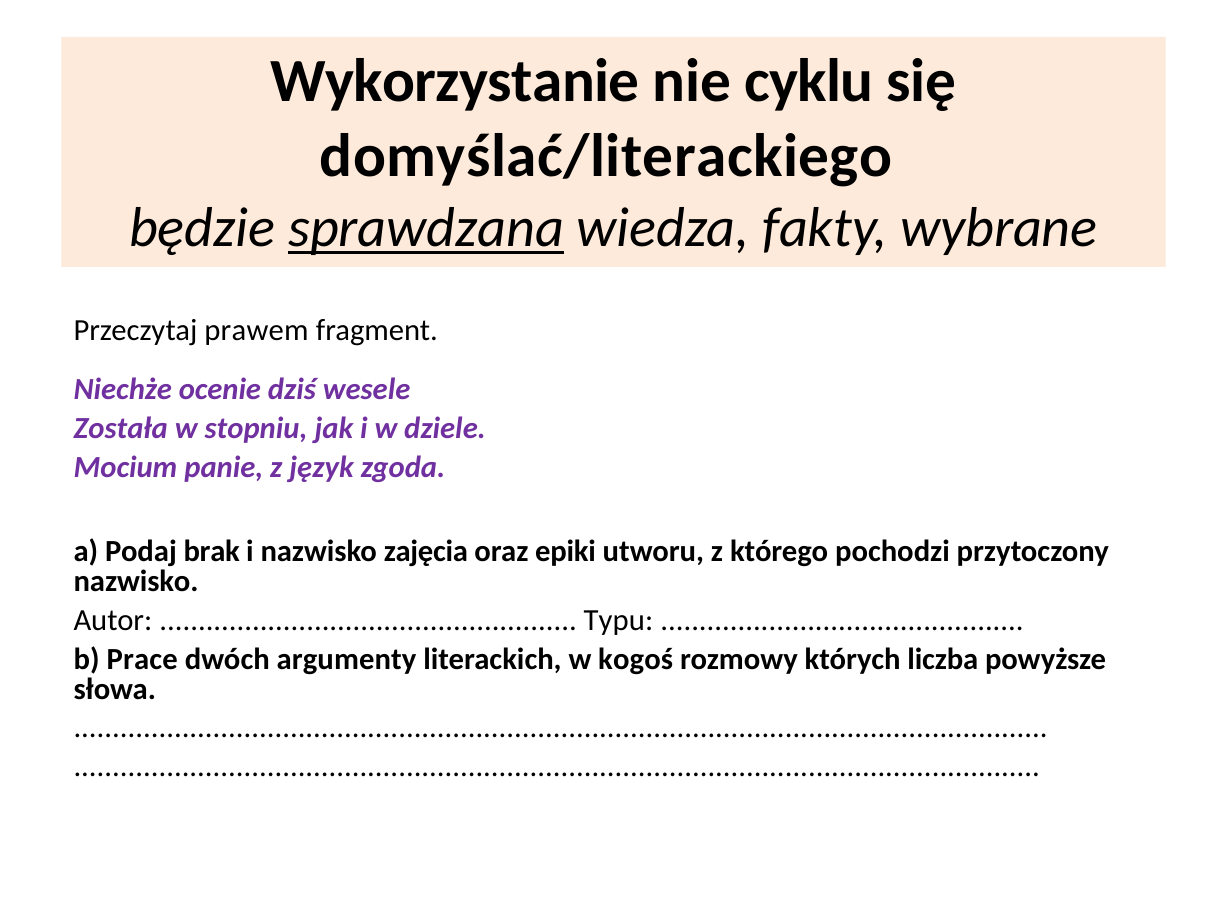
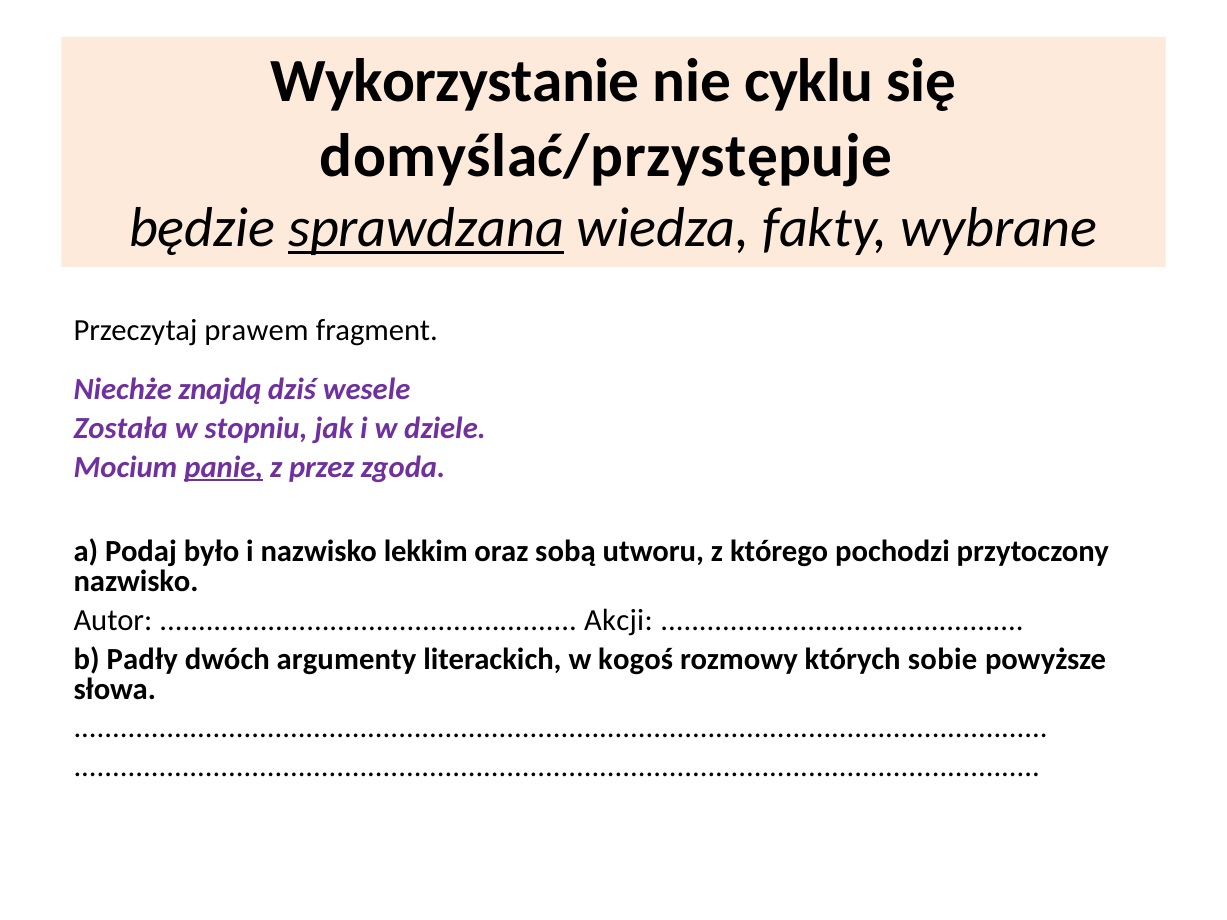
domyślać/literackiego: domyślać/literackiego -> domyślać/przystępuje
ocenie: ocenie -> znajdą
panie underline: none -> present
język: język -> przez
brak: brak -> było
zajęcia: zajęcia -> lekkim
epiki: epiki -> sobą
Typu: Typu -> Akcji
Prace: Prace -> Padły
liczba: liczba -> sobie
